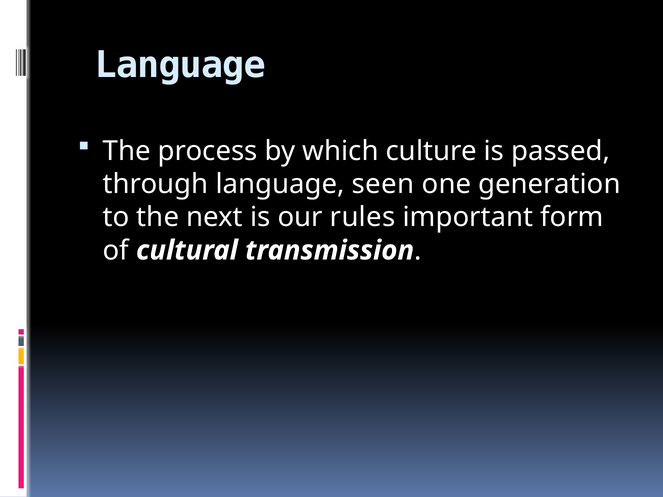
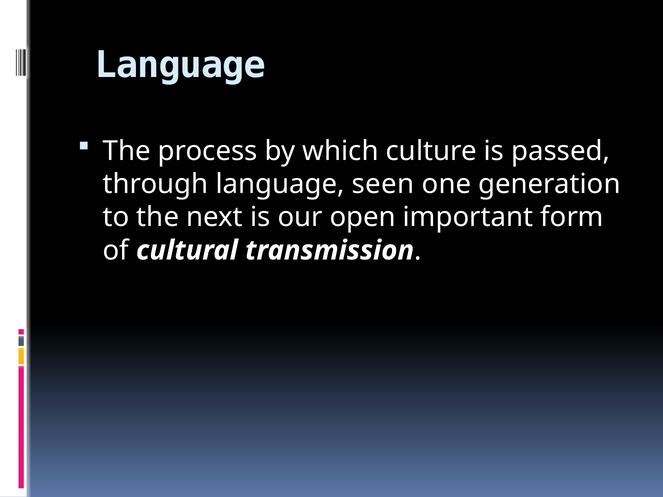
rules: rules -> open
